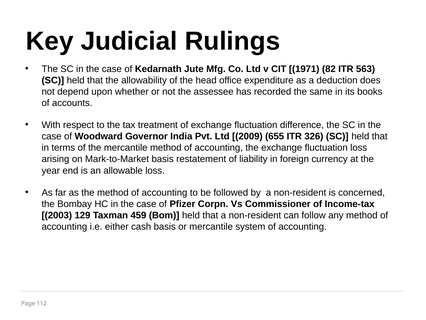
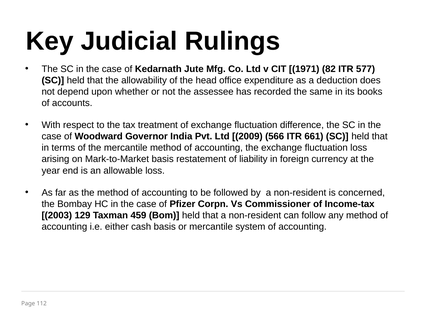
563: 563 -> 577
655: 655 -> 566
326: 326 -> 661
